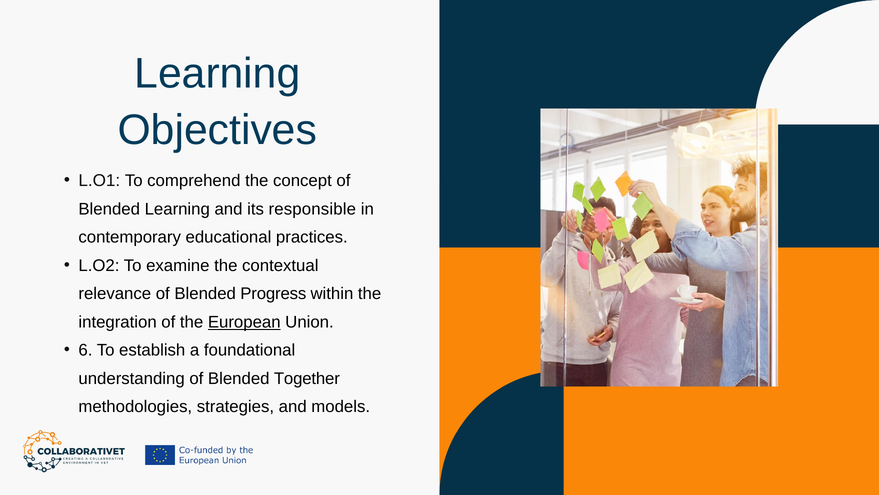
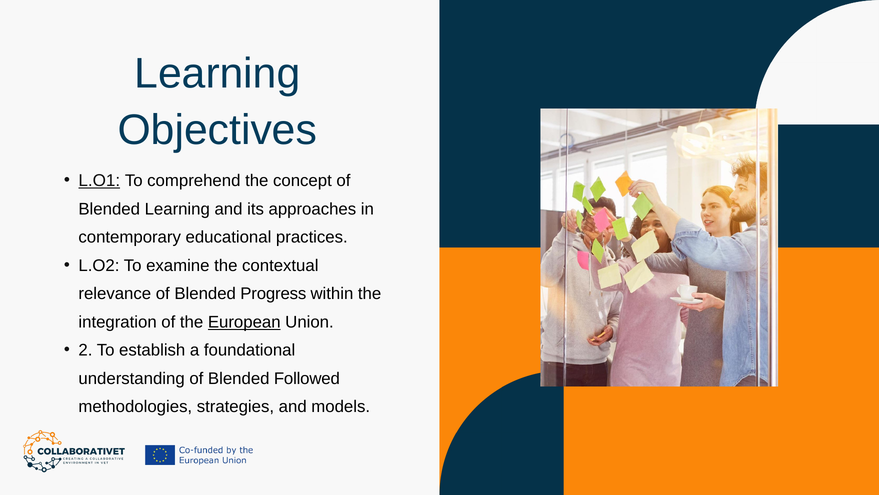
L.O1 underline: none -> present
responsible: responsible -> approaches
6: 6 -> 2
Together: Together -> Followed
